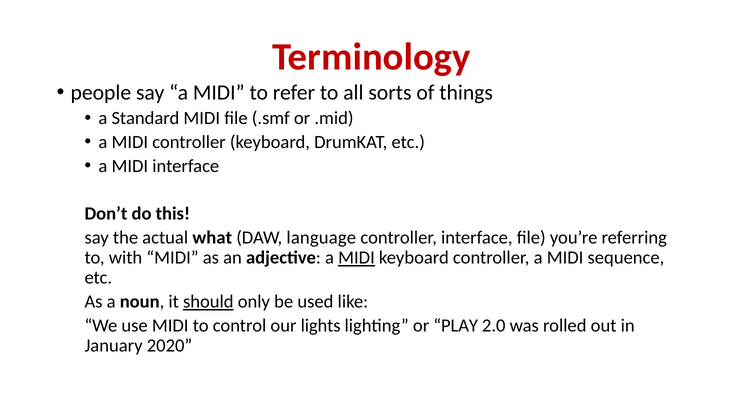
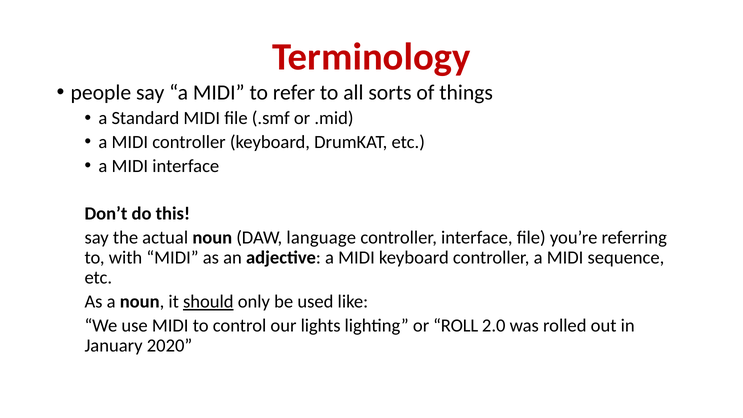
actual what: what -> noun
MIDI at (356, 258) underline: present -> none
PLAY: PLAY -> ROLL
